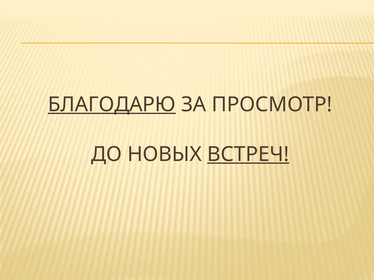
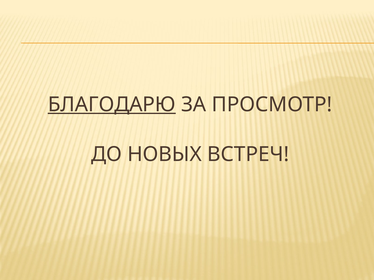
ВСТРЕЧ underline: present -> none
